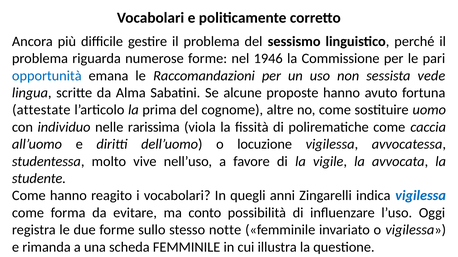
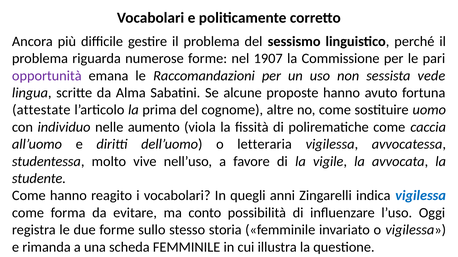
1946: 1946 -> 1907
opportunità colour: blue -> purple
rarissima: rarissima -> aumento
locuzione: locuzione -> letteraria
notte: notte -> storia
